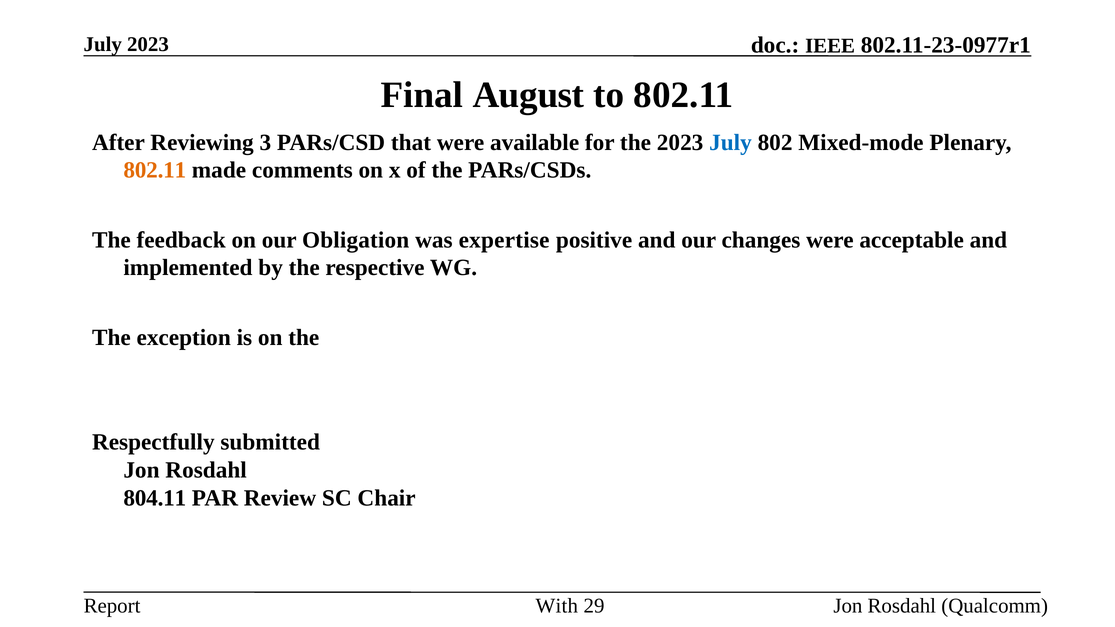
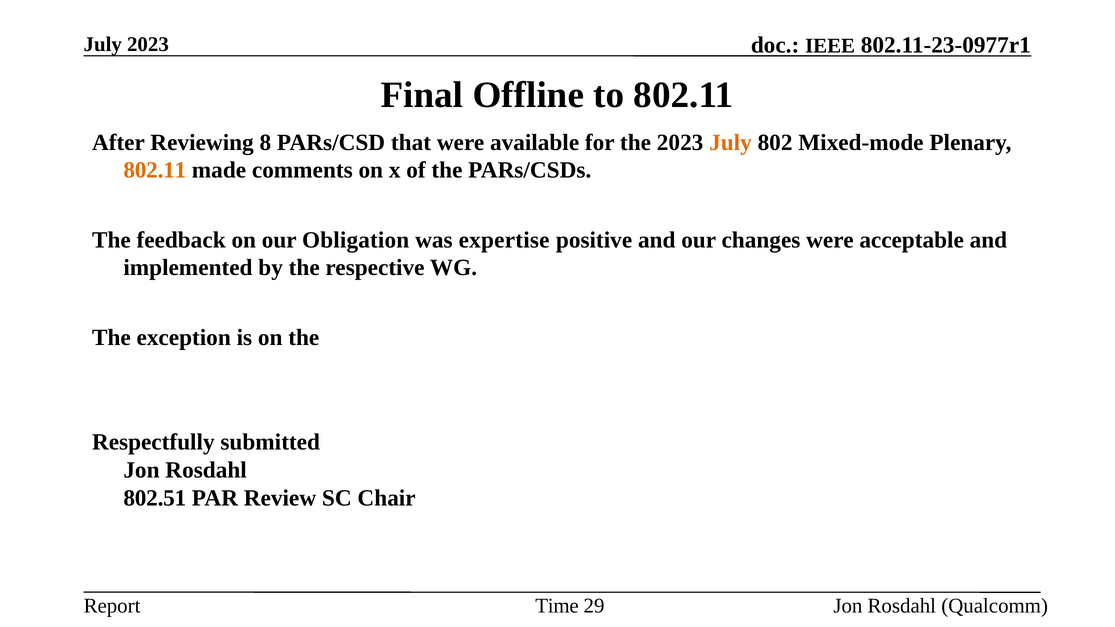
August: August -> Offline
3: 3 -> 8
July at (731, 142) colour: blue -> orange
804.11: 804.11 -> 802.51
With: With -> Time
